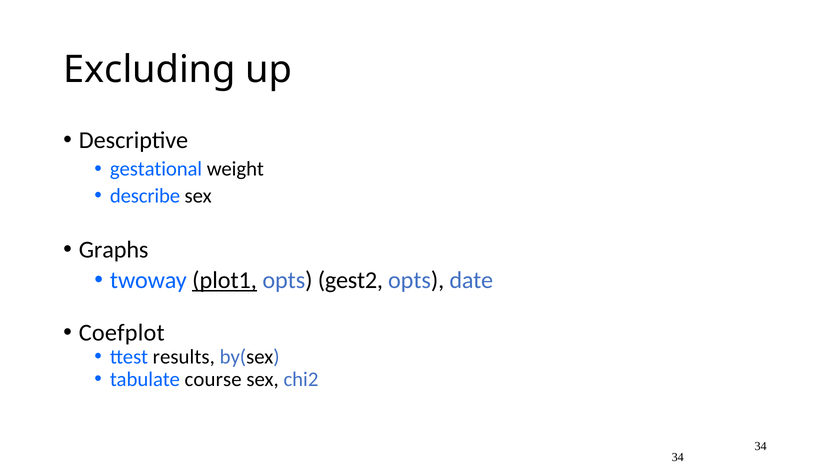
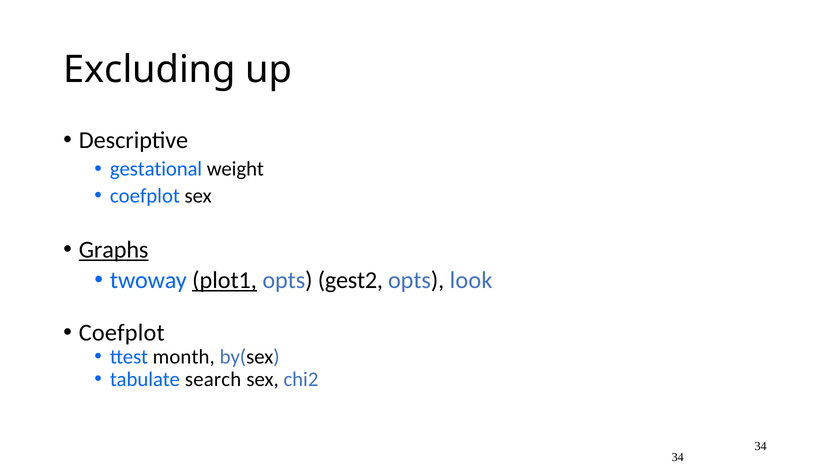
describe at (145, 196): describe -> coefplot
Graphs underline: none -> present
date: date -> look
results: results -> month
course: course -> search
